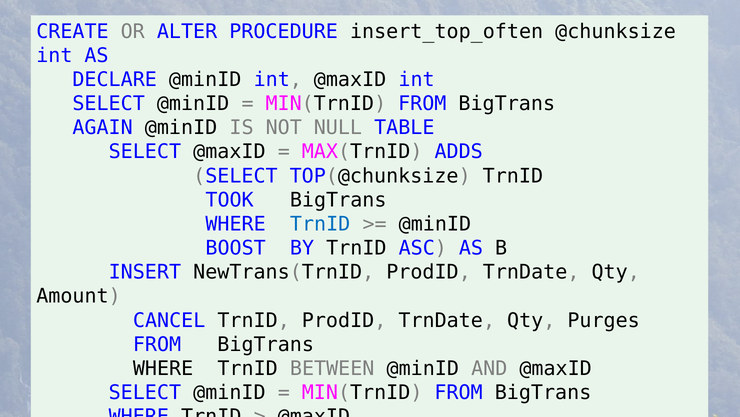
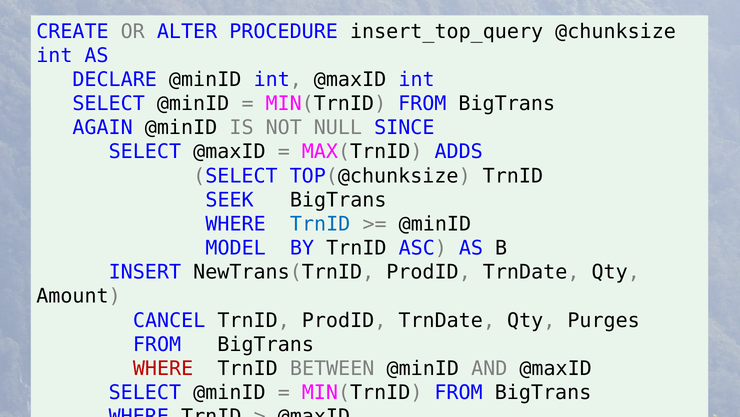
insert_top_often: insert_top_often -> insert_top_query
TABLE: TABLE -> SINCE
TOOK: TOOK -> SEEK
BOOST: BOOST -> MODEL
WHERE at (163, 368) colour: black -> red
